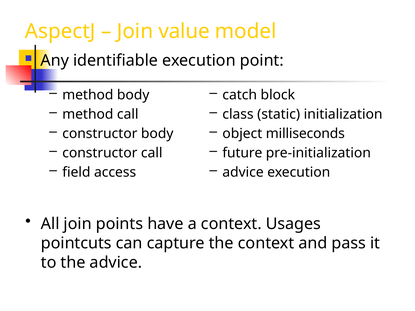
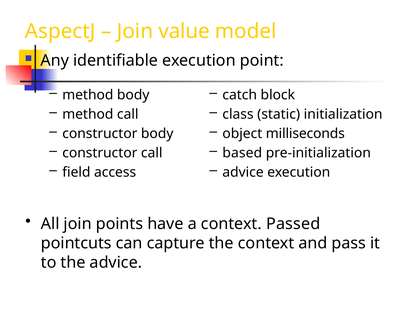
future: future -> based
Usages: Usages -> Passed
